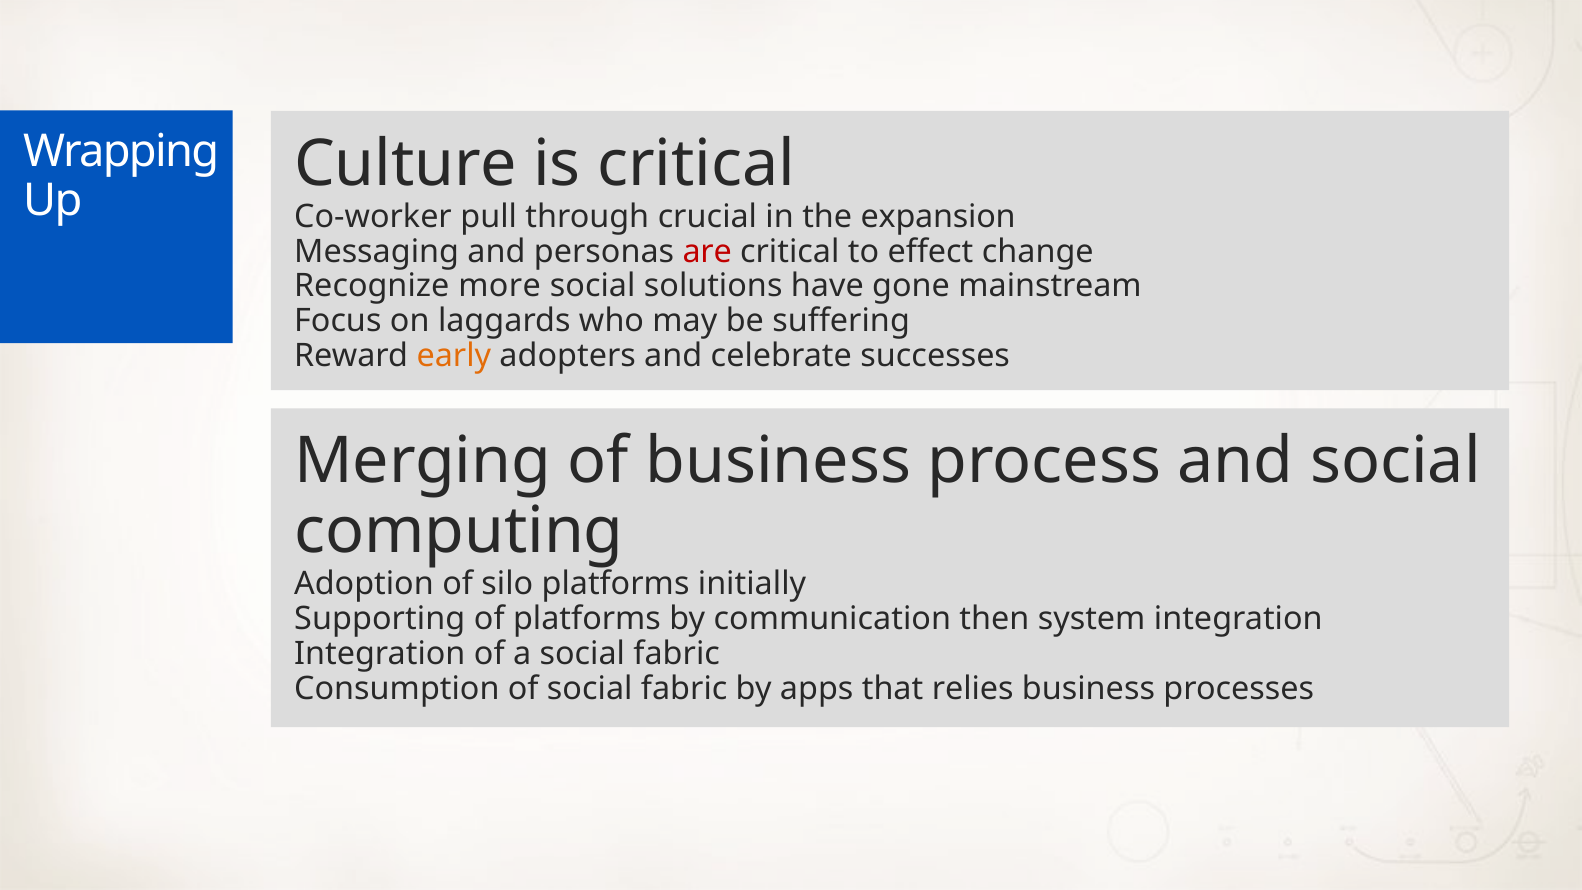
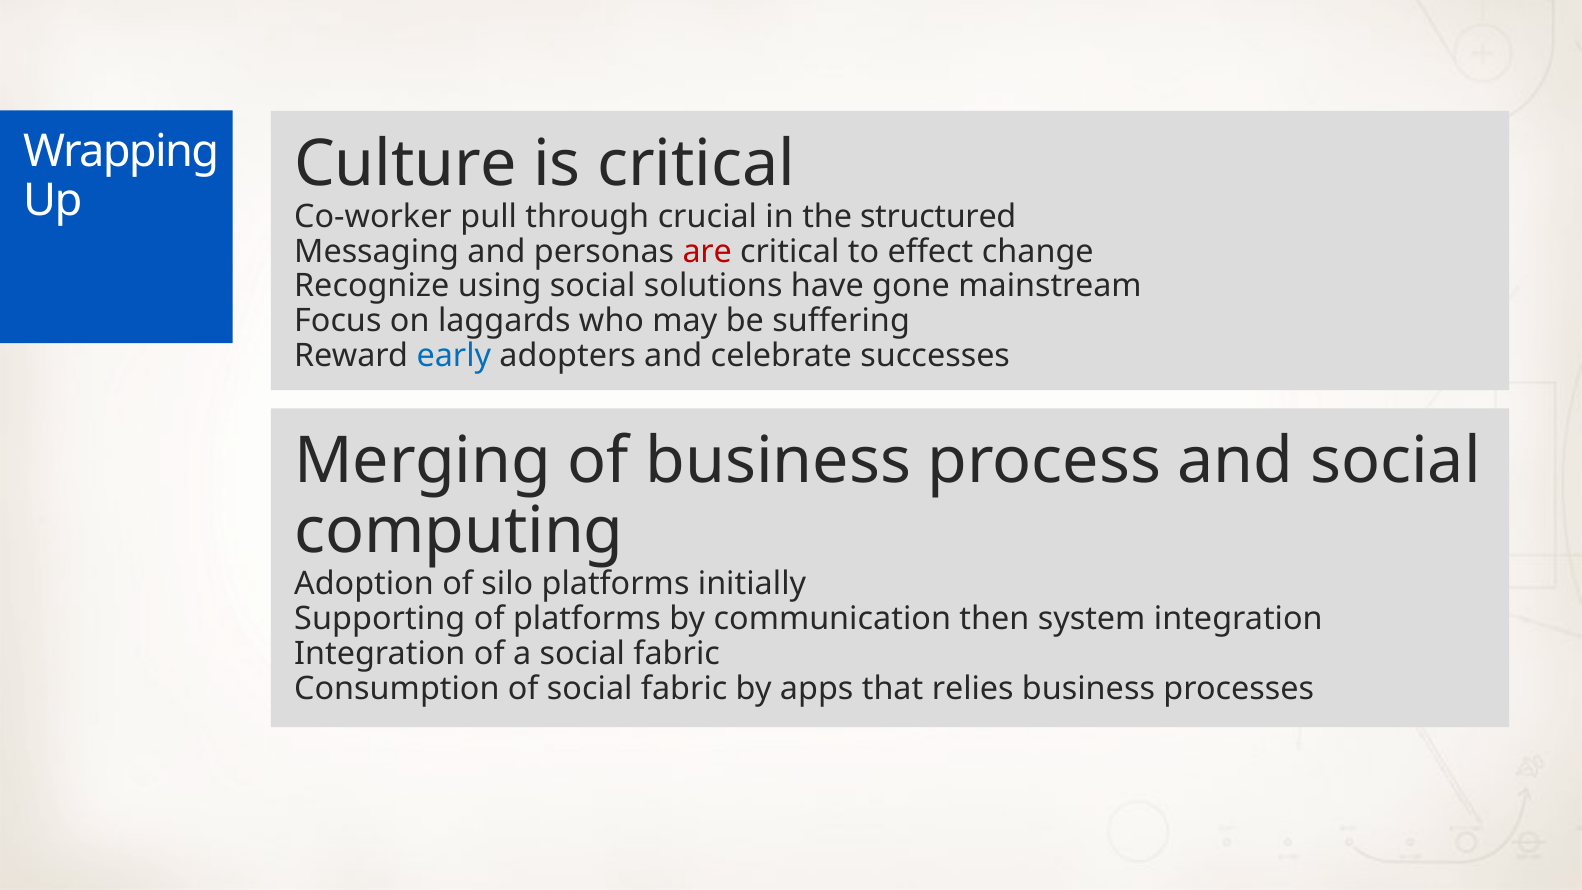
expansion: expansion -> structured
more: more -> using
early colour: orange -> blue
